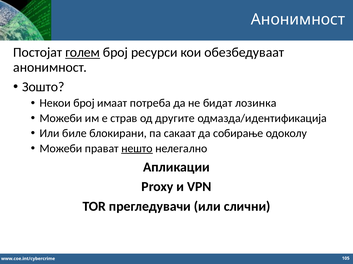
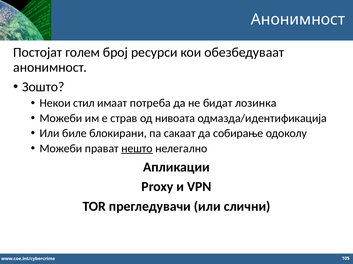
голем underline: present -> none
Некои број: број -> стил
другите: другите -> нивоата
